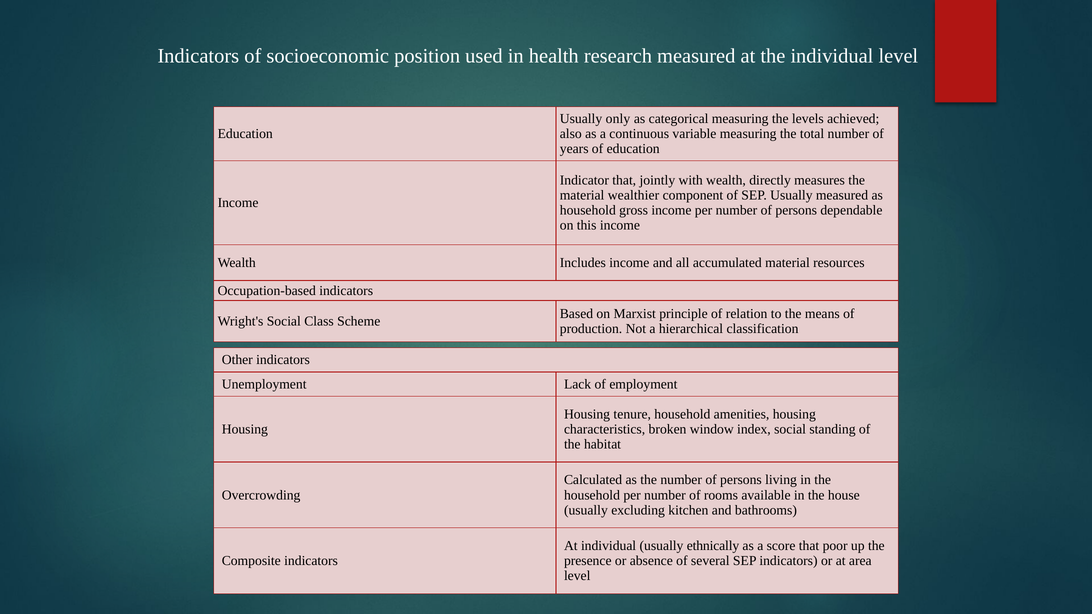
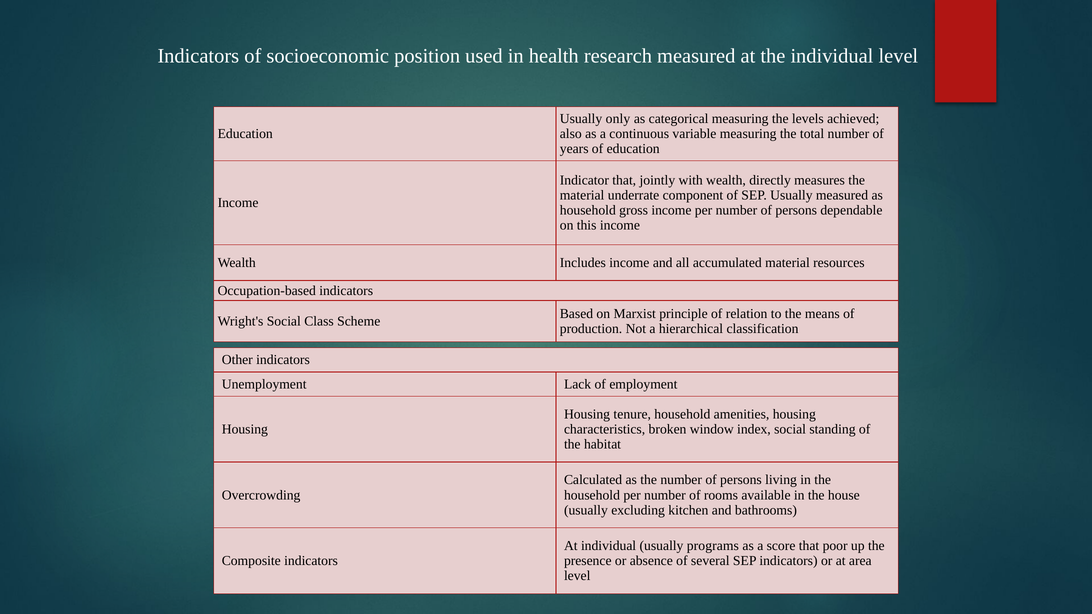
wealthier: wealthier -> underrate
ethnically: ethnically -> programs
